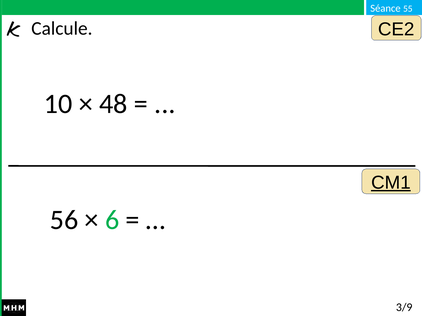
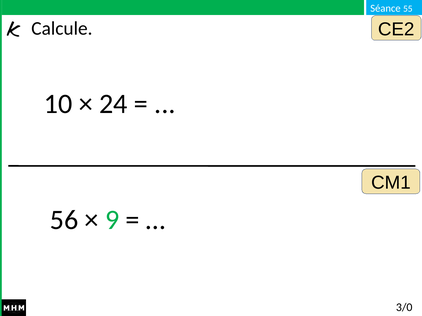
48: 48 -> 24
CM1 underline: present -> none
6: 6 -> 9
3/9: 3/9 -> 3/0
